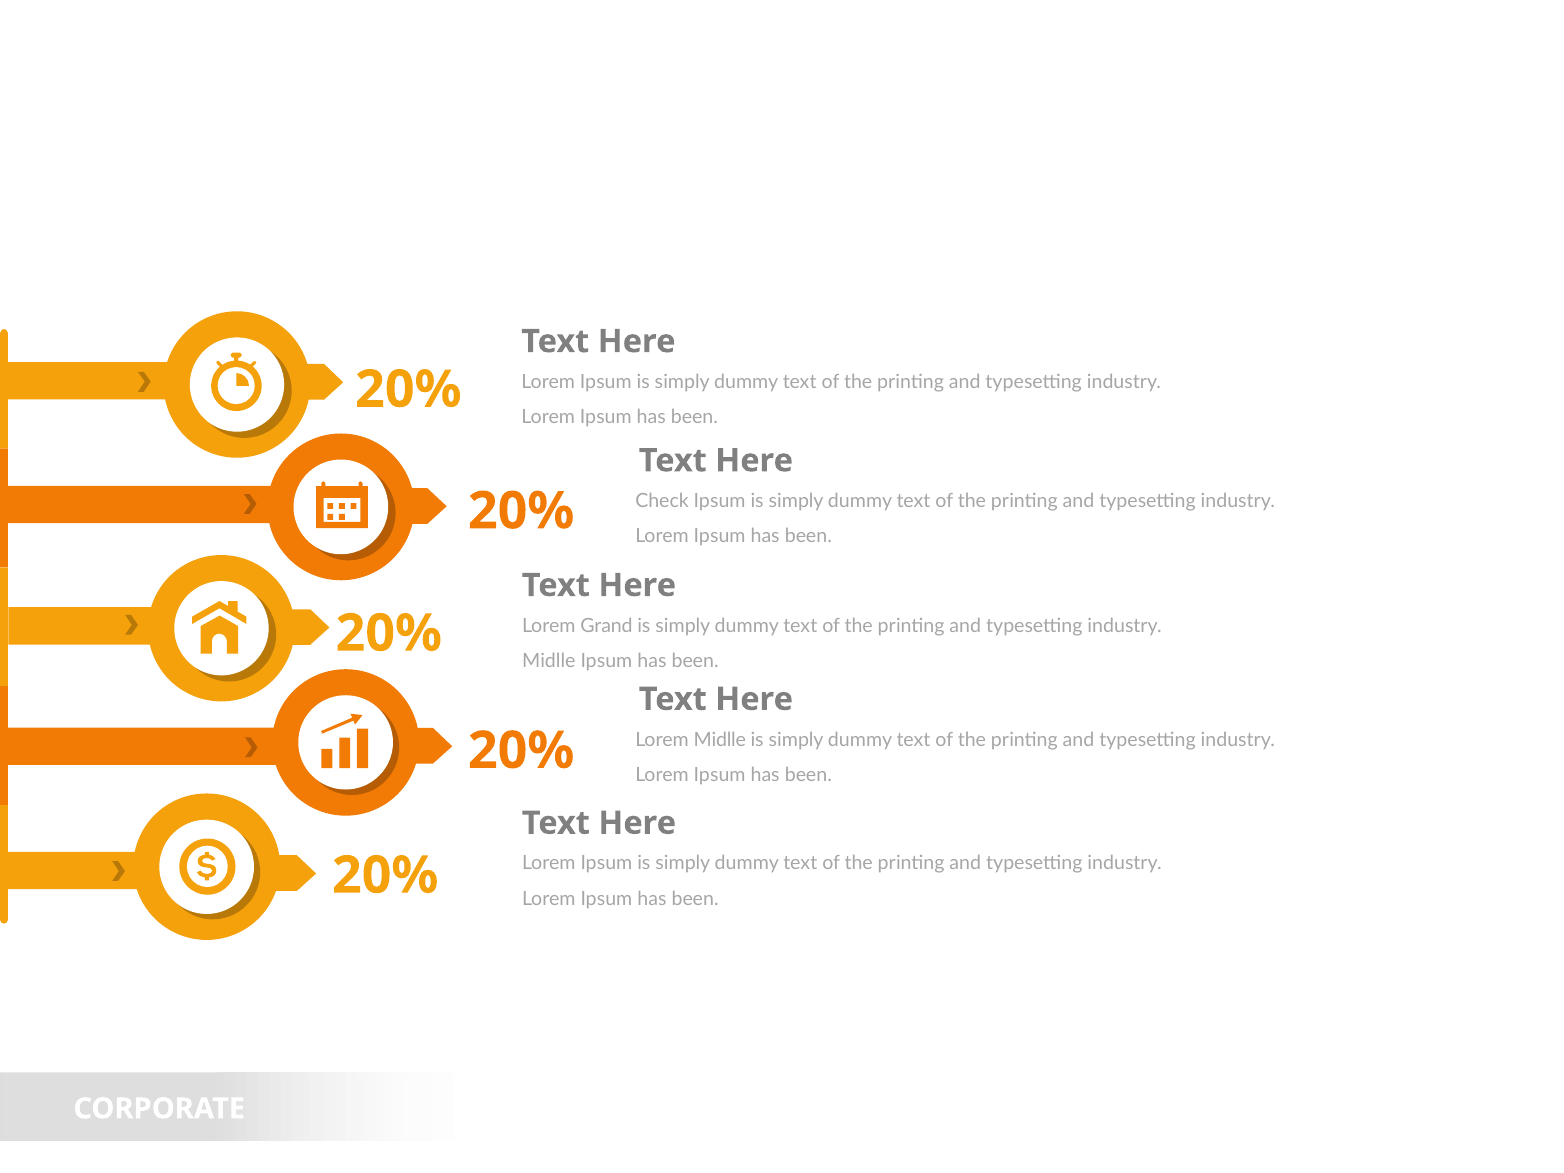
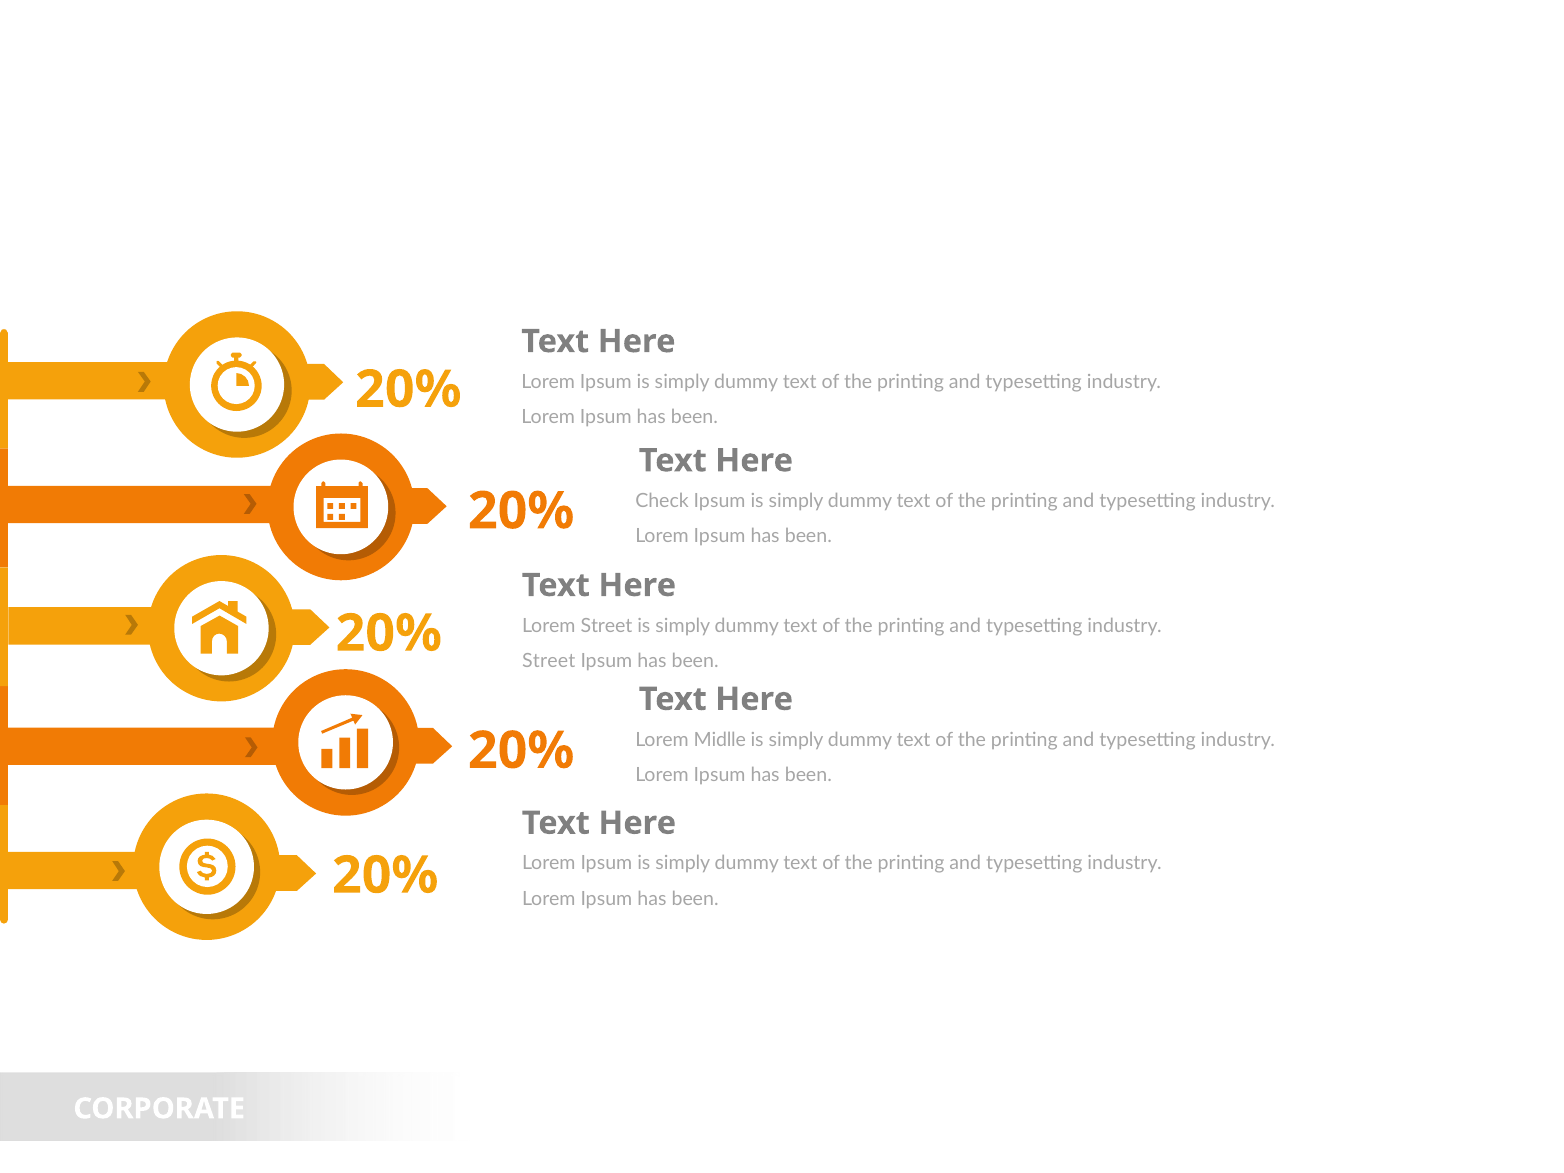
Lorem Grand: Grand -> Street
Midlle at (549, 661): Midlle -> Street
